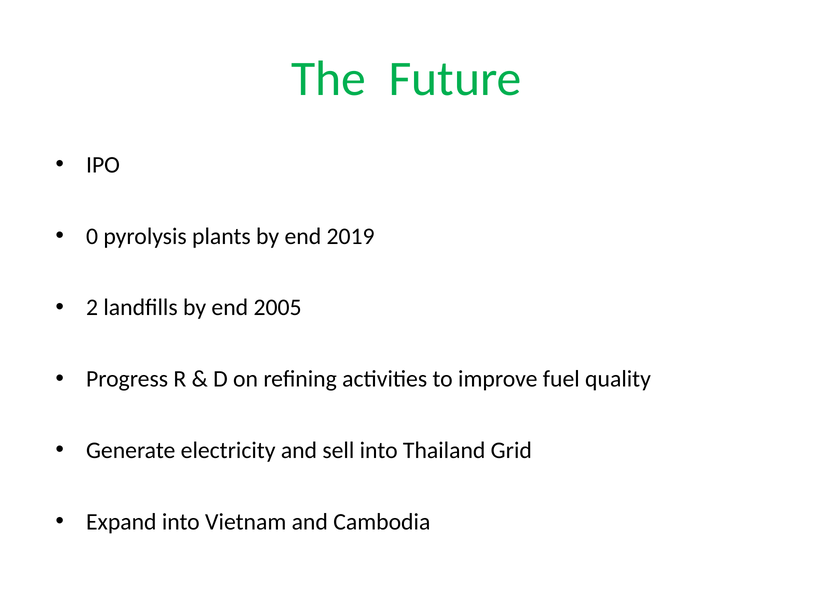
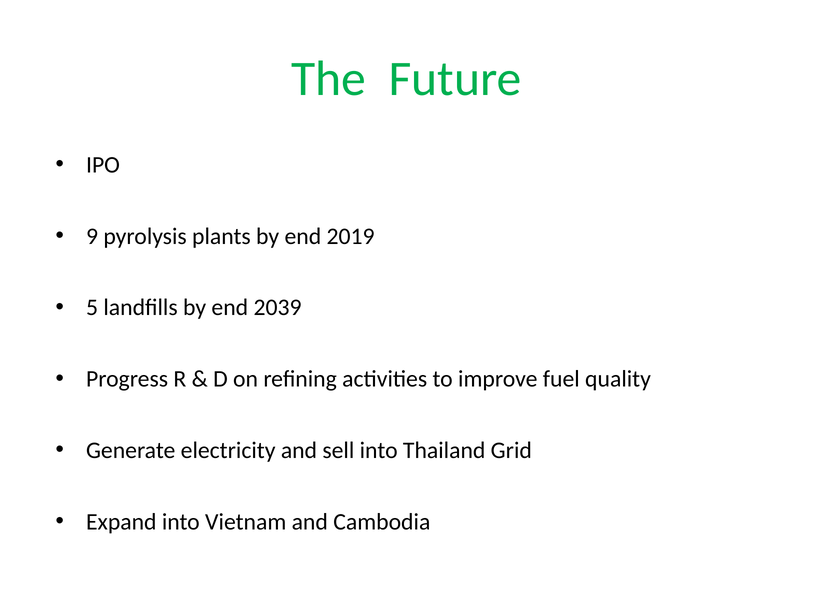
0: 0 -> 9
2: 2 -> 5
2005: 2005 -> 2039
